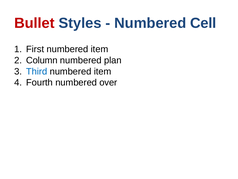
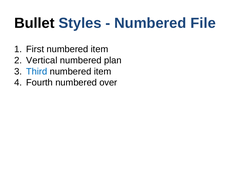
Bullet colour: red -> black
Cell: Cell -> File
Column: Column -> Vertical
